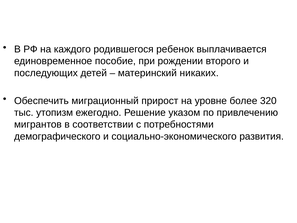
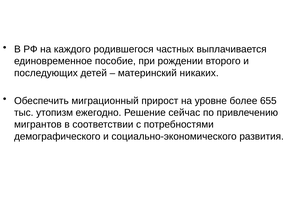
ребенок: ребенок -> частных
320: 320 -> 655
указом: указом -> сейчас
